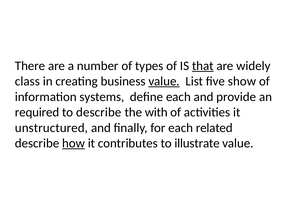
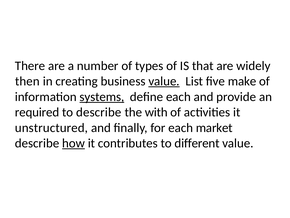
that underline: present -> none
class: class -> then
show: show -> make
systems underline: none -> present
related: related -> market
illustrate: illustrate -> different
